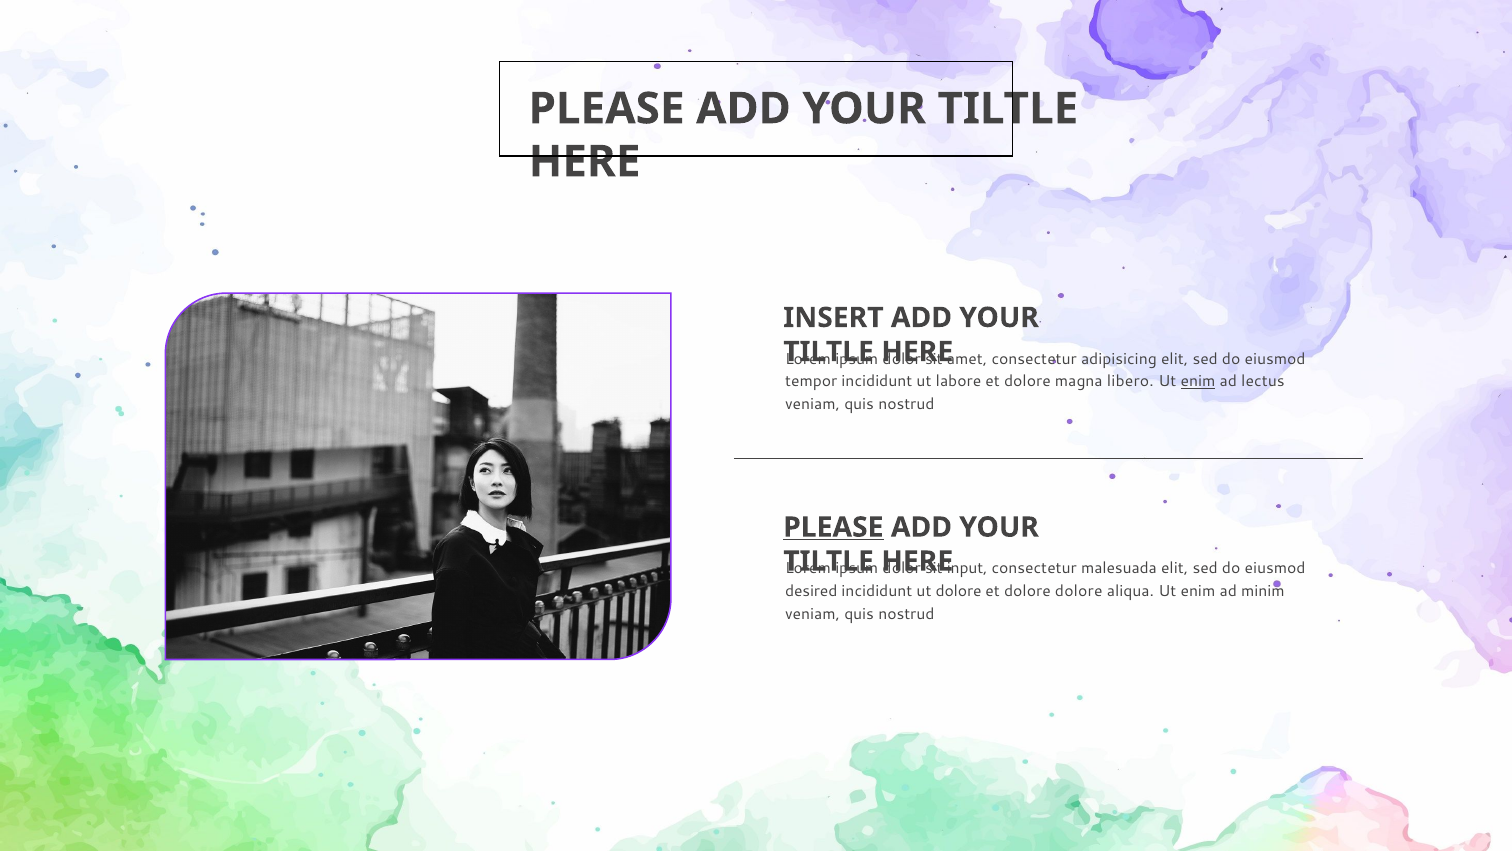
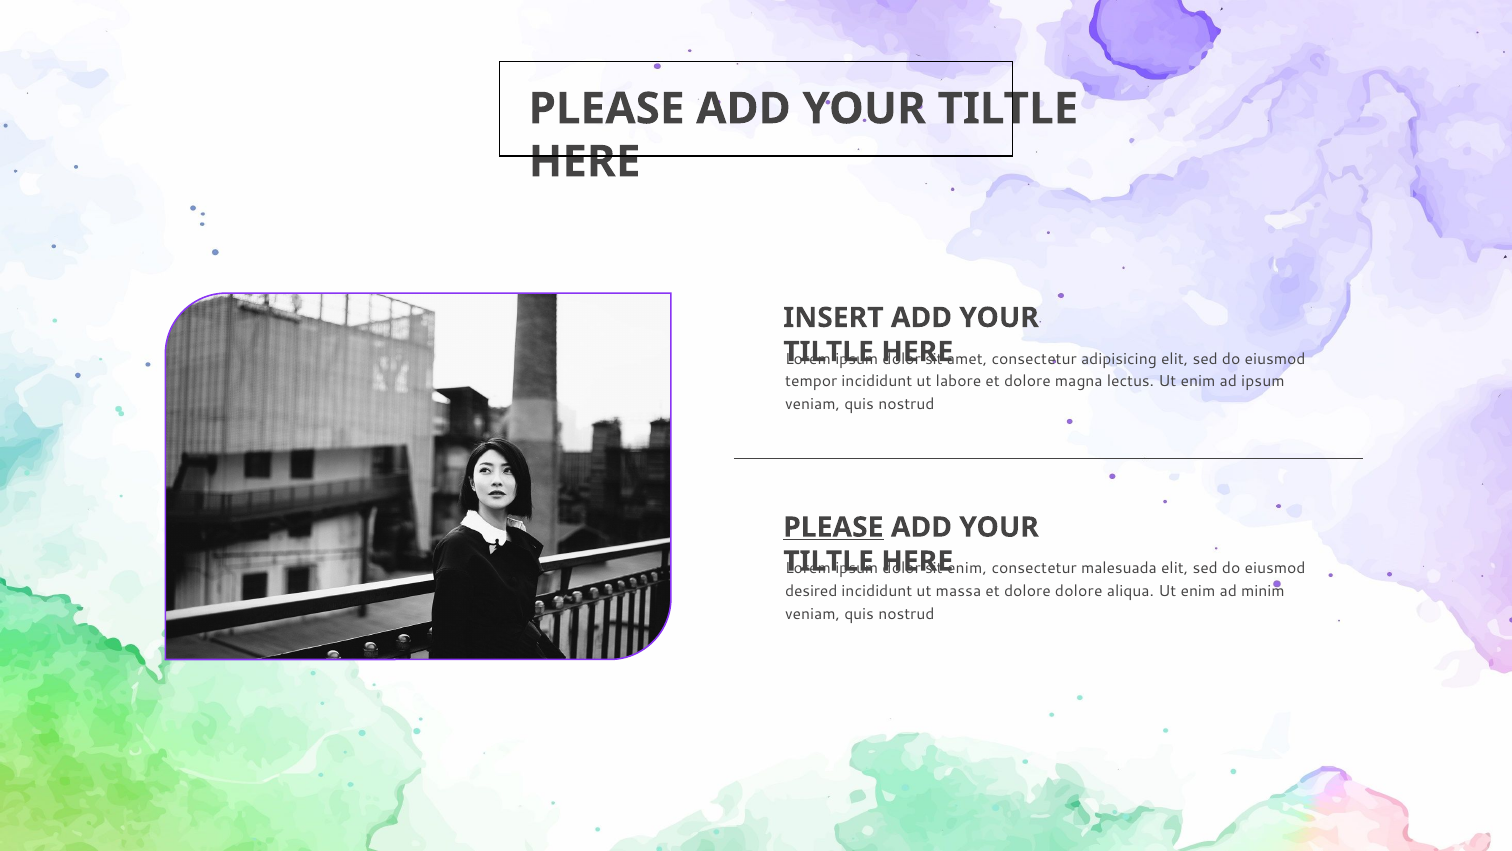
libero: libero -> lectus
enim at (1198, 381) underline: present -> none
ad lectus: lectus -> ipsum
input at (967, 568): input -> enim
ut dolore: dolore -> massa
